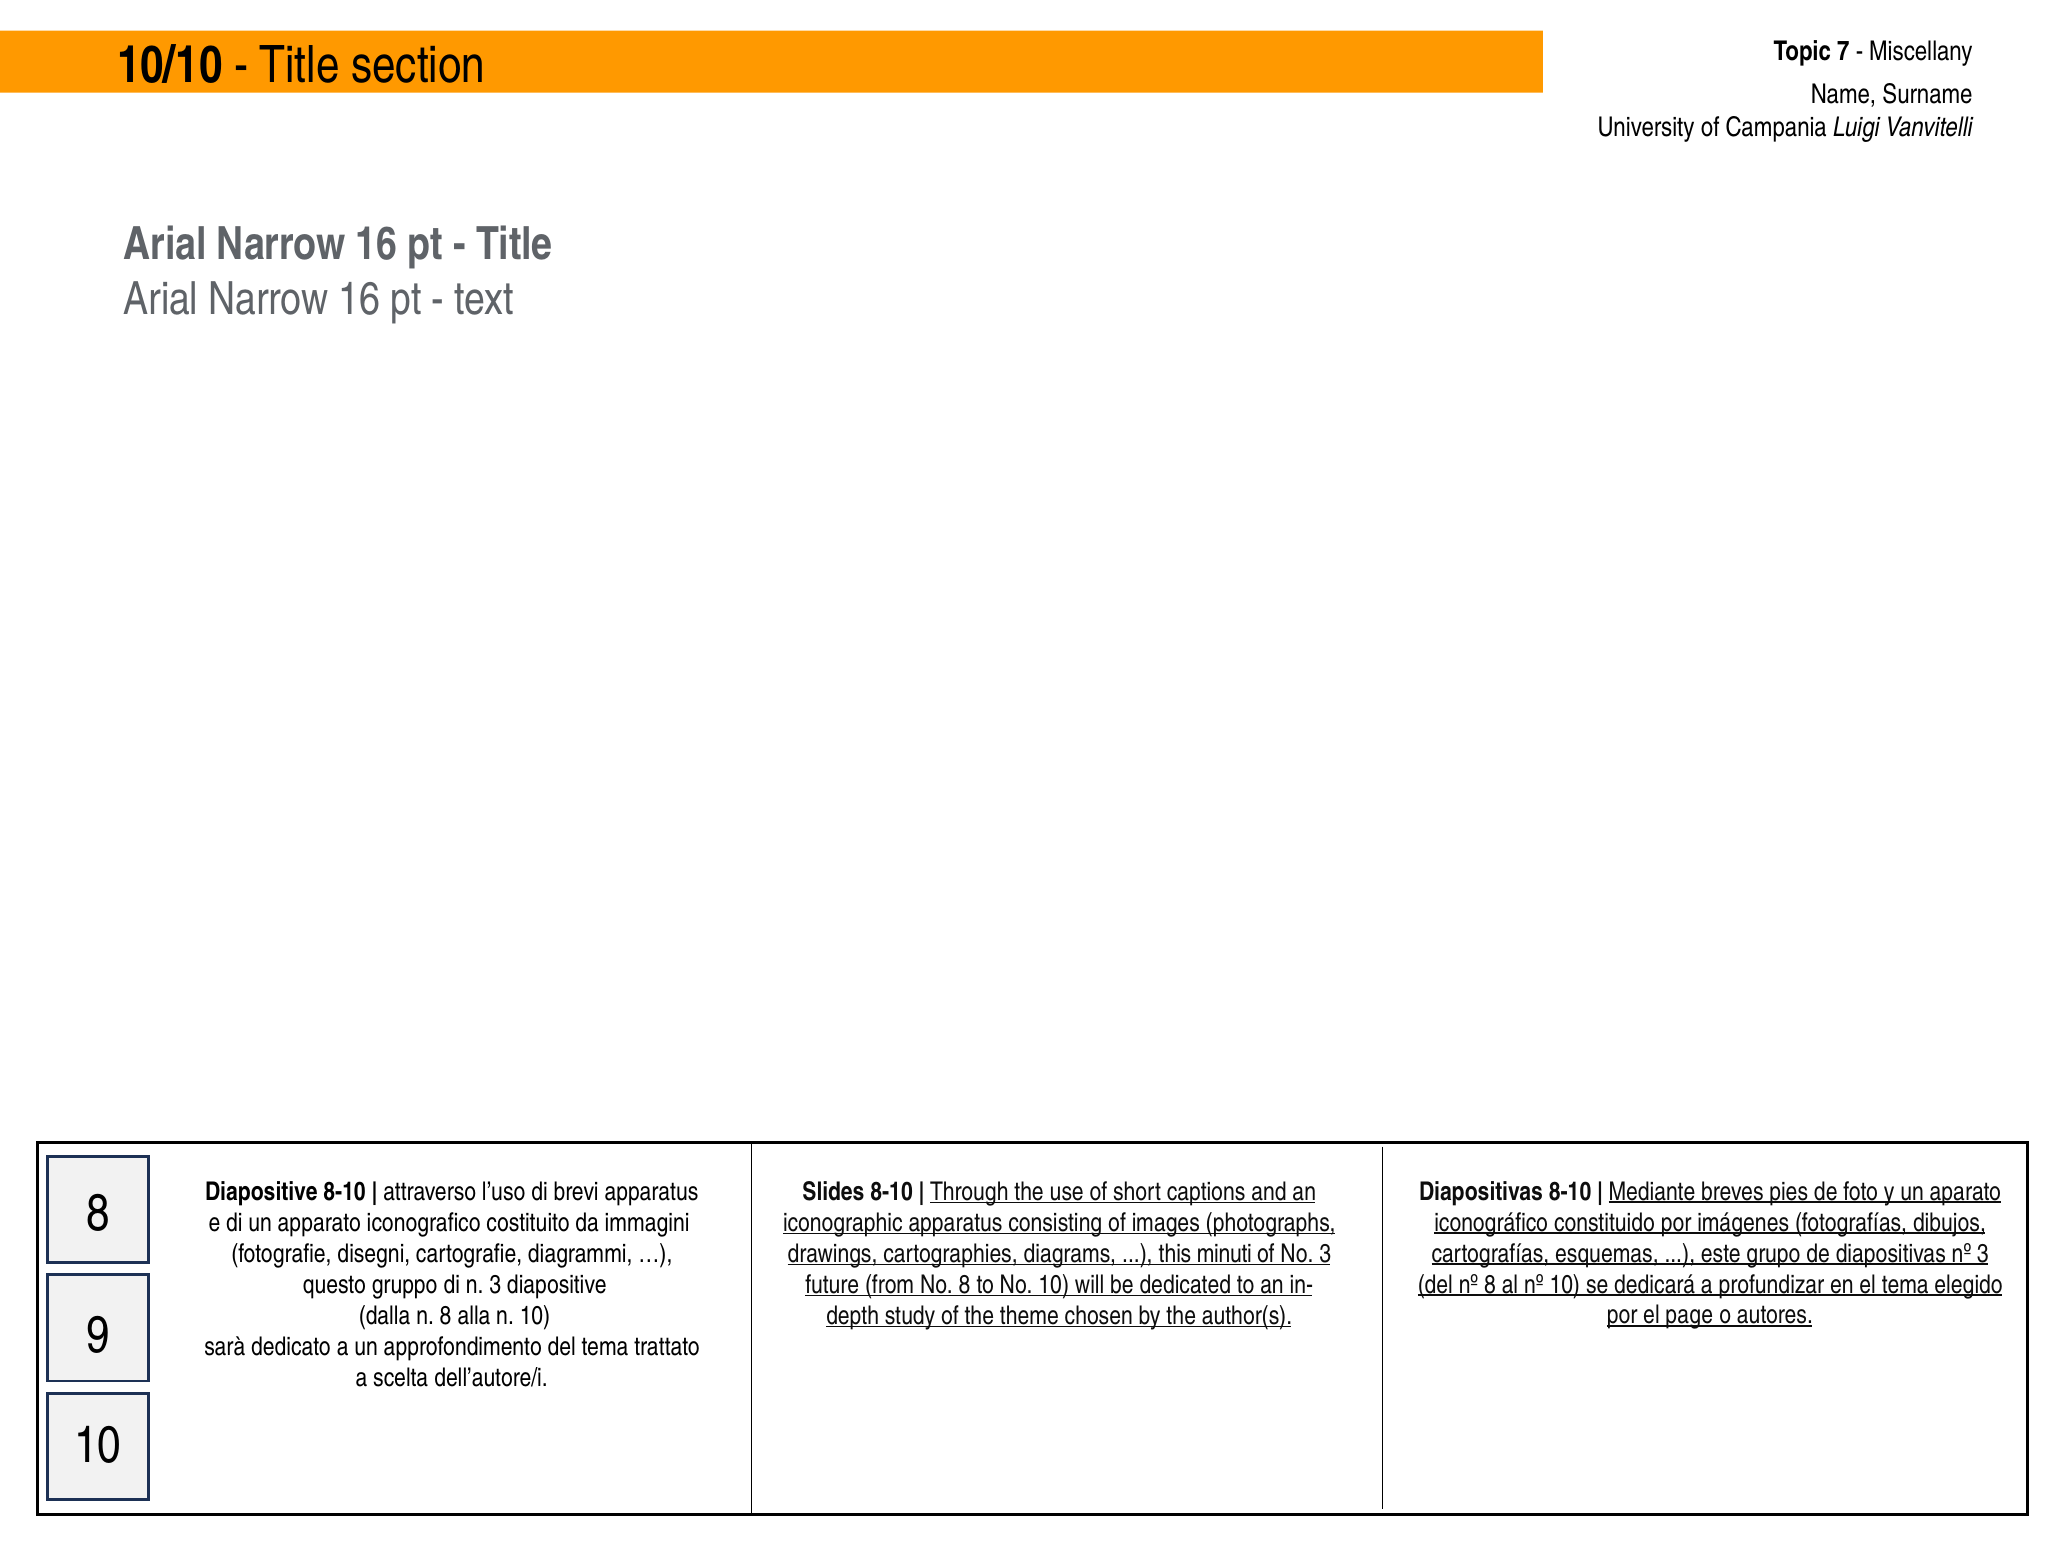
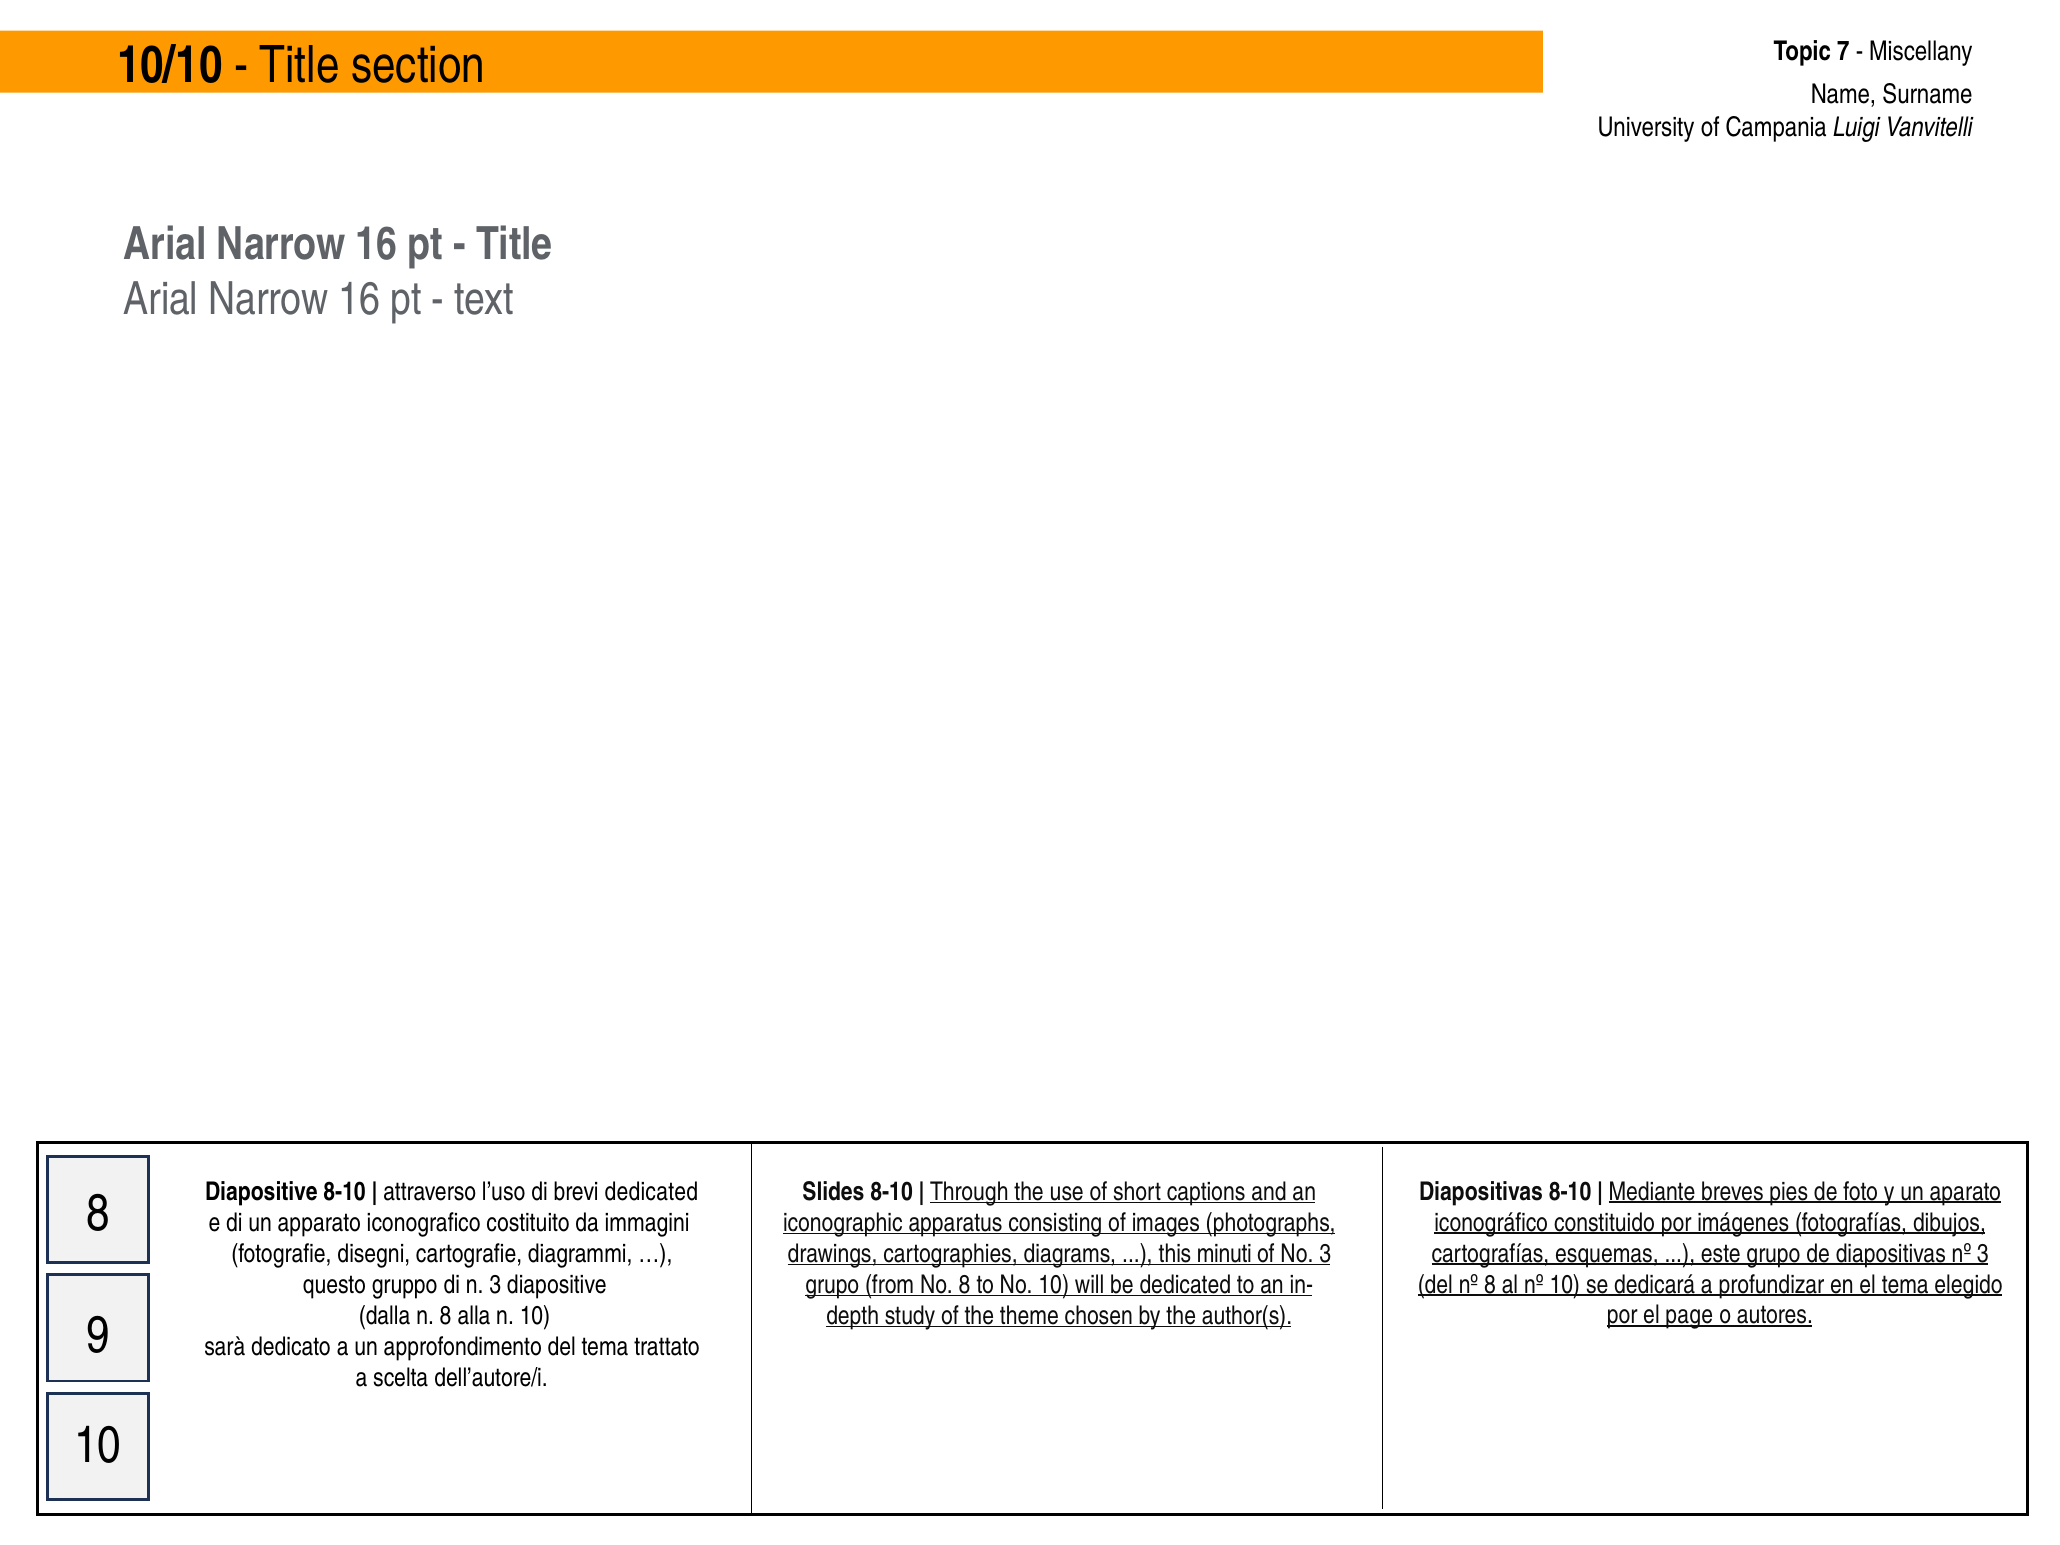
brevi apparatus: apparatus -> dedicated
future at (832, 1285): future -> grupo
